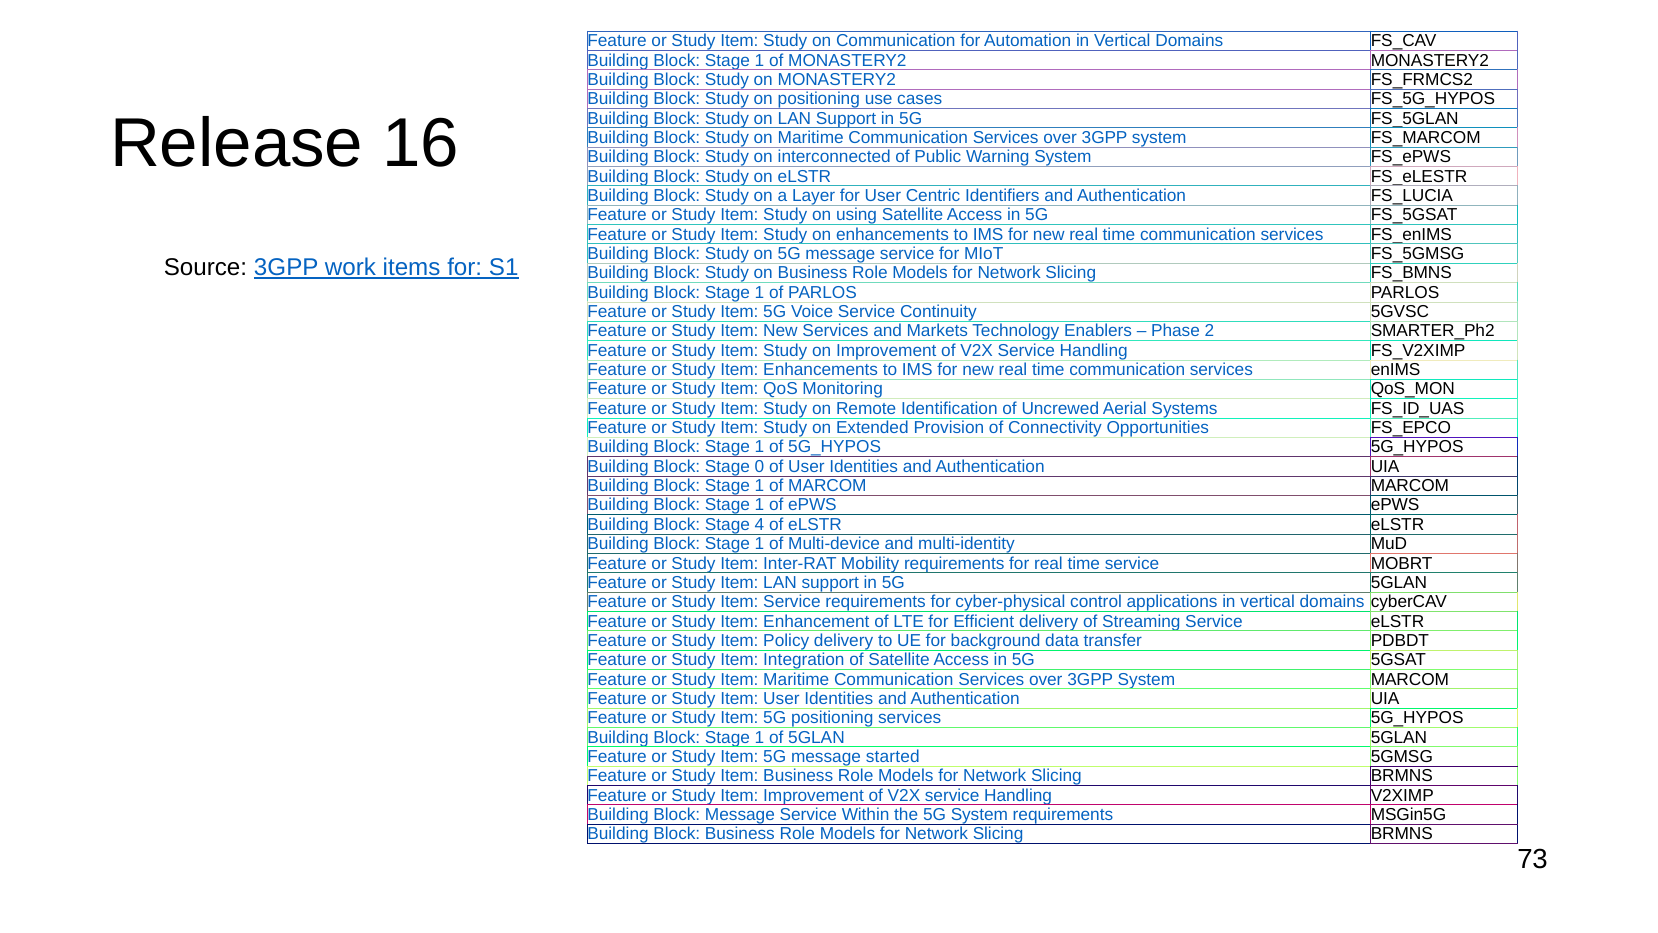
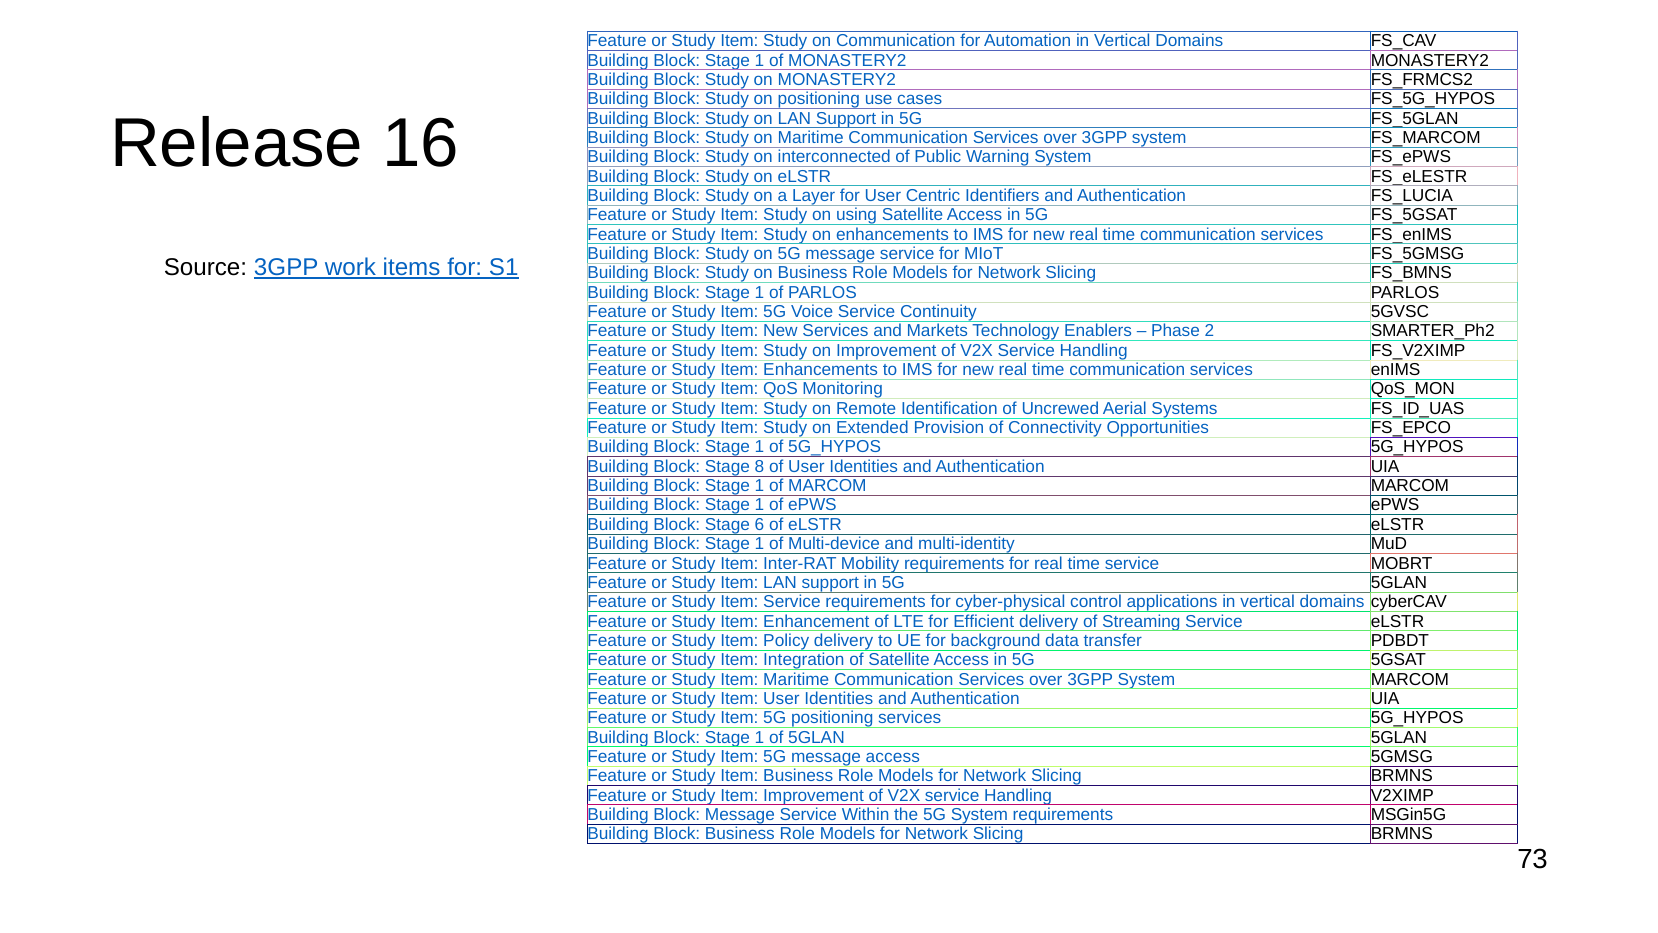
0: 0 -> 8
4: 4 -> 6
message started: started -> access
